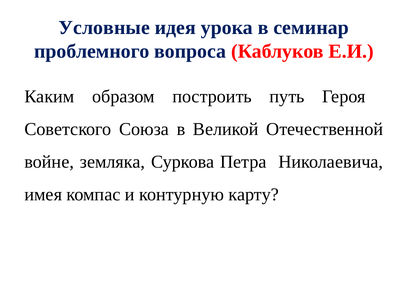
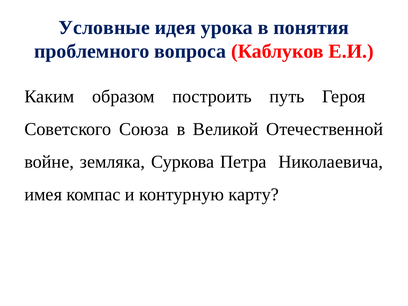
семинар: семинар -> понятия
